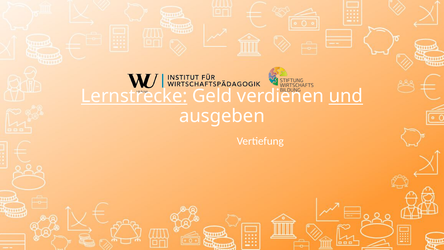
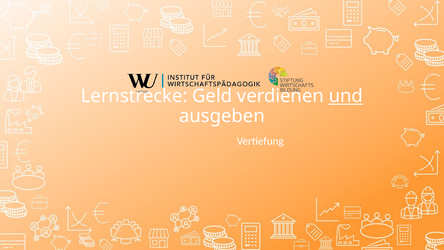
Lernstrecke underline: present -> none
